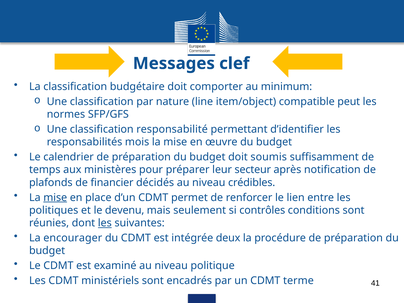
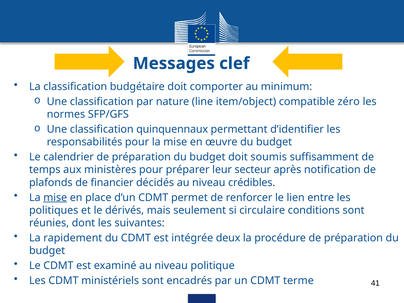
peut: peut -> zéro
responsabilité: responsabilité -> quinquennaux
responsabilités mois: mois -> pour
devenu: devenu -> dérivés
contrôles: contrôles -> circulaire
les at (105, 223) underline: present -> none
encourager: encourager -> rapidement
